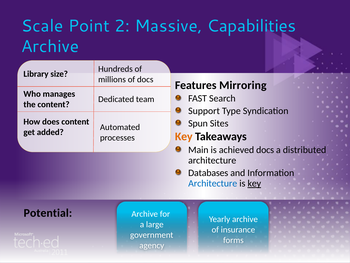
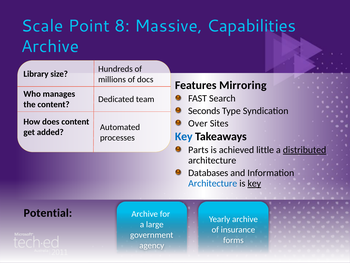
2: 2 -> 8
Support: Support -> Seconds
Spun: Spun -> Over
Key at (184, 136) colour: orange -> blue
Main: Main -> Parts
achieved docs: docs -> little
distributed underline: none -> present
